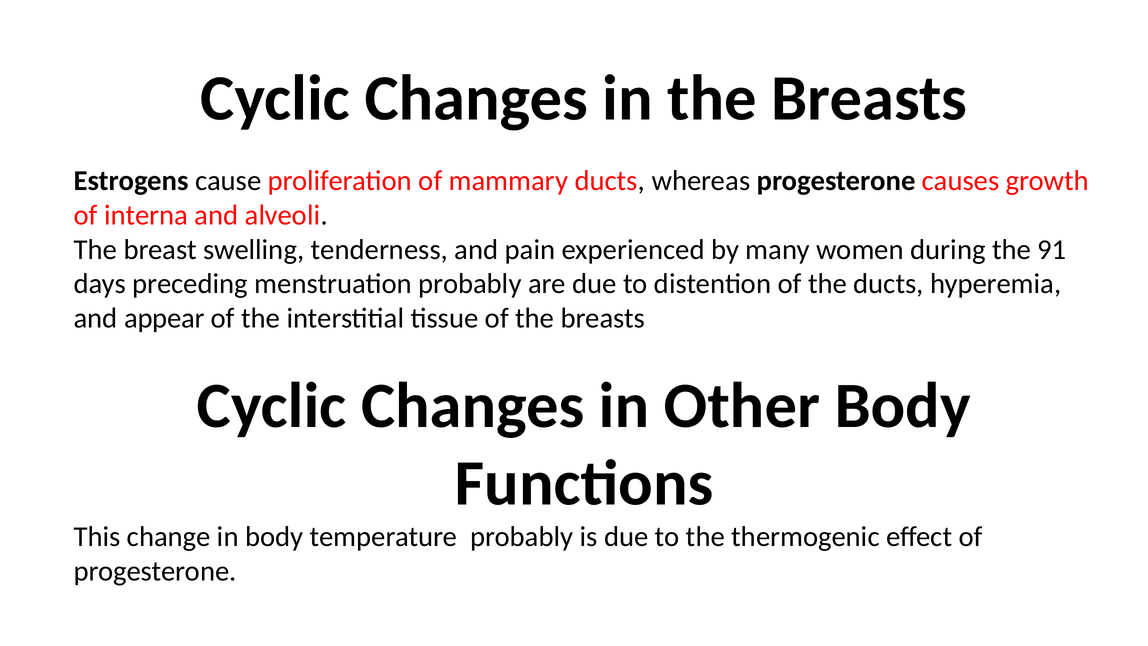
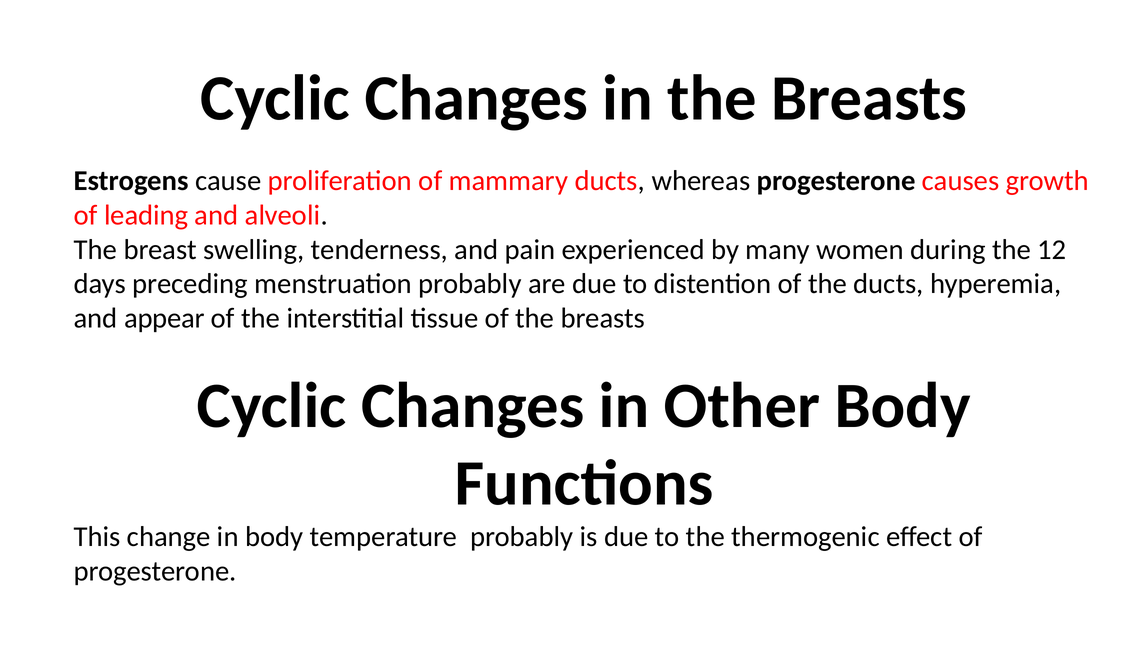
interna: interna -> leading
91: 91 -> 12
